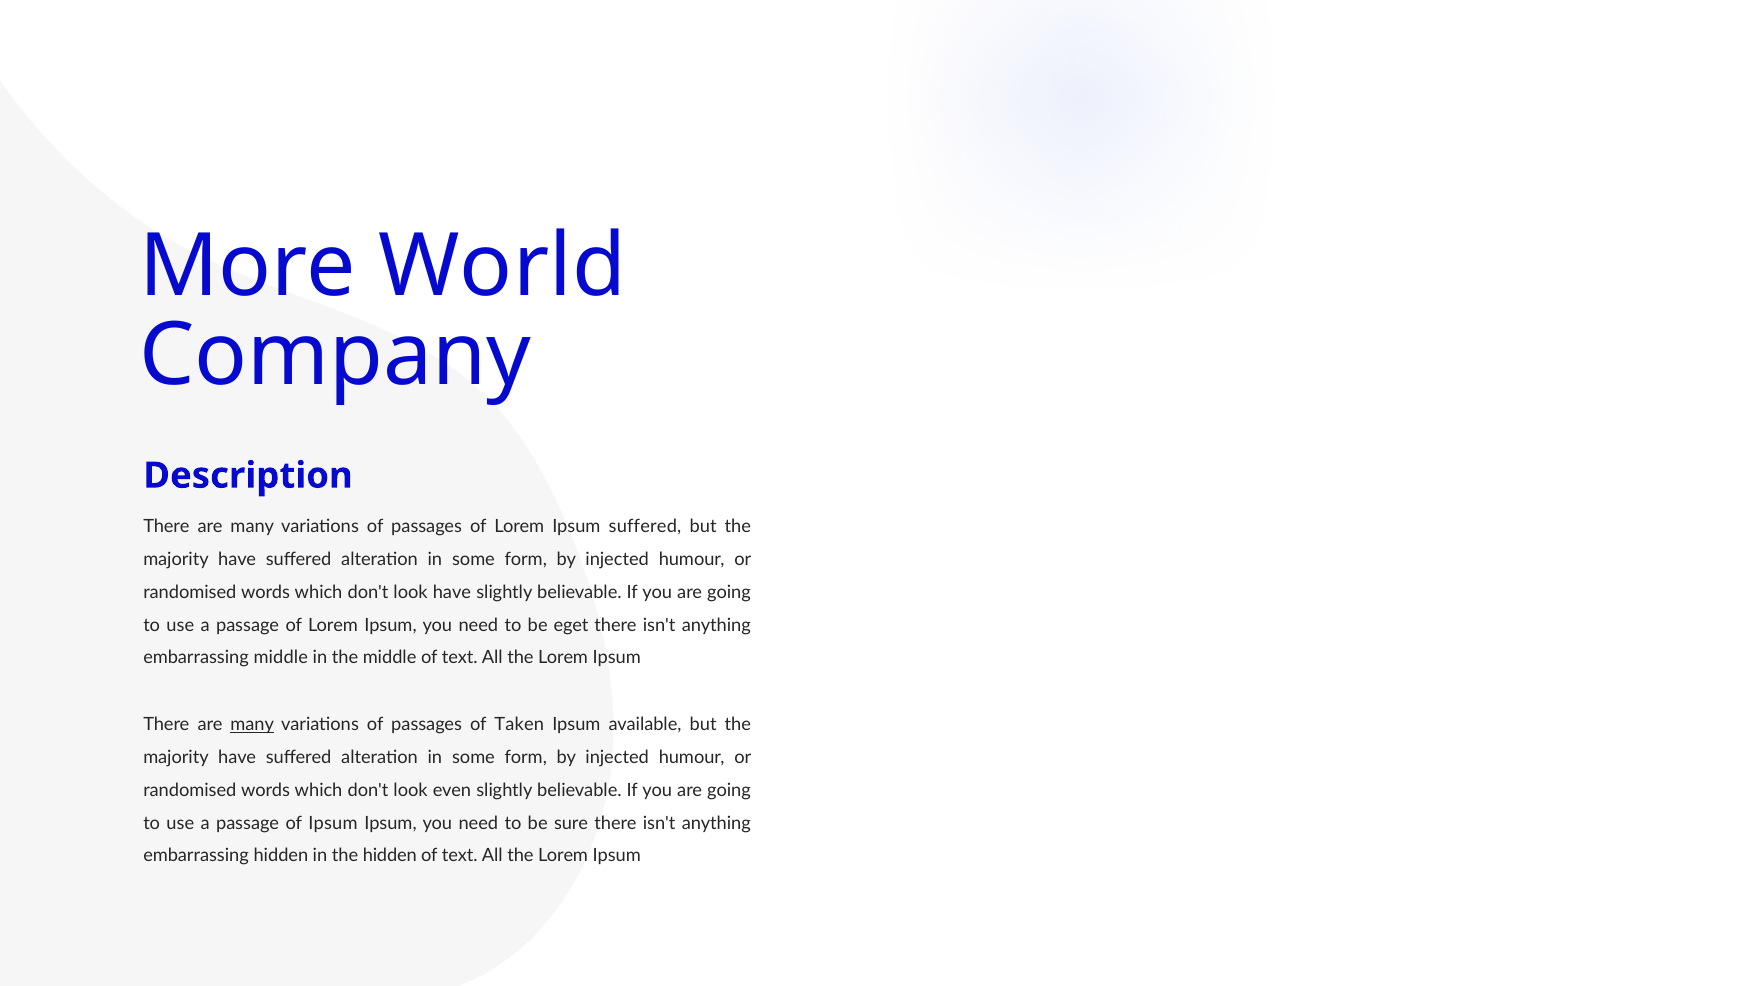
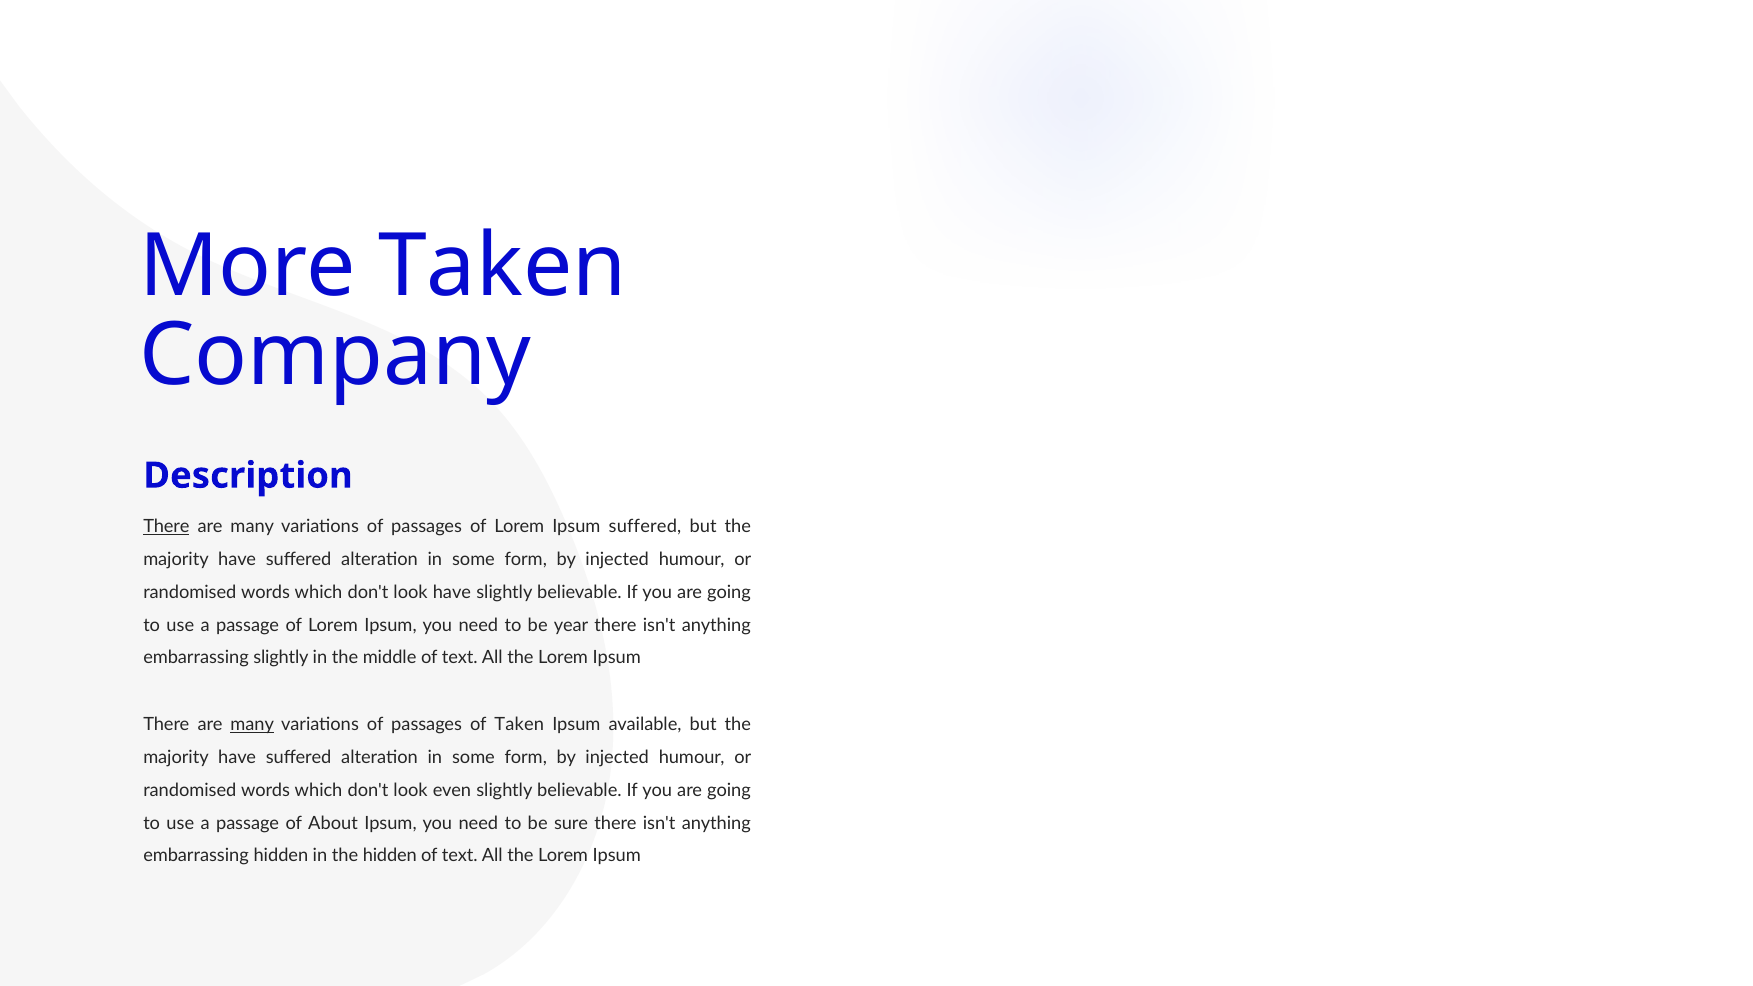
More World: World -> Taken
There at (166, 526) underline: none -> present
eget: eget -> year
embarrassing middle: middle -> slightly
of Ipsum: Ipsum -> About
